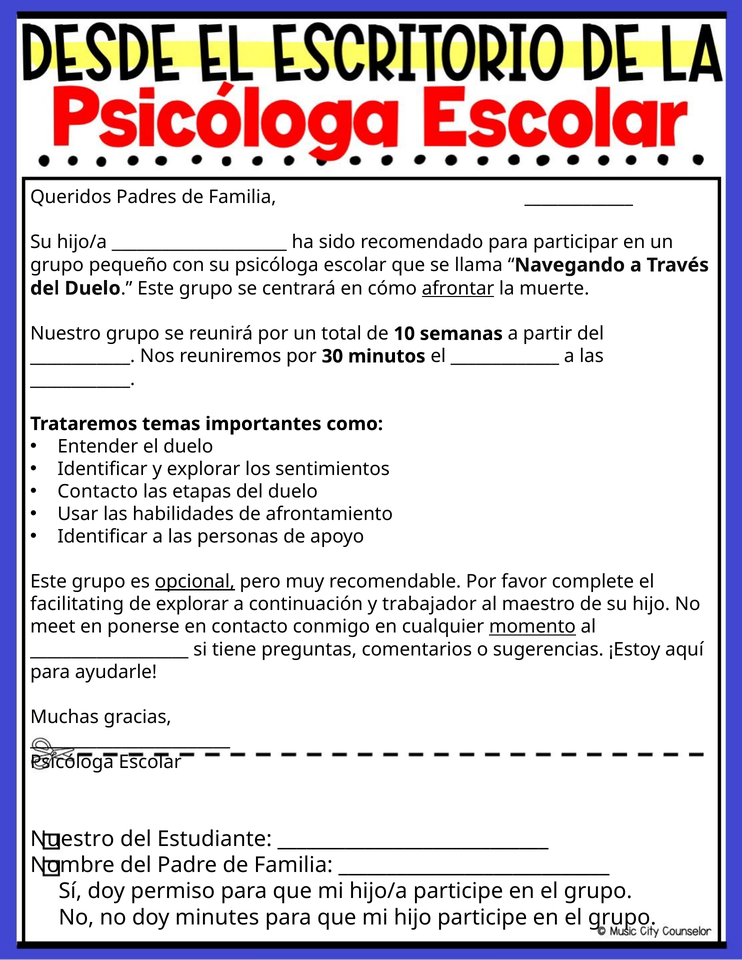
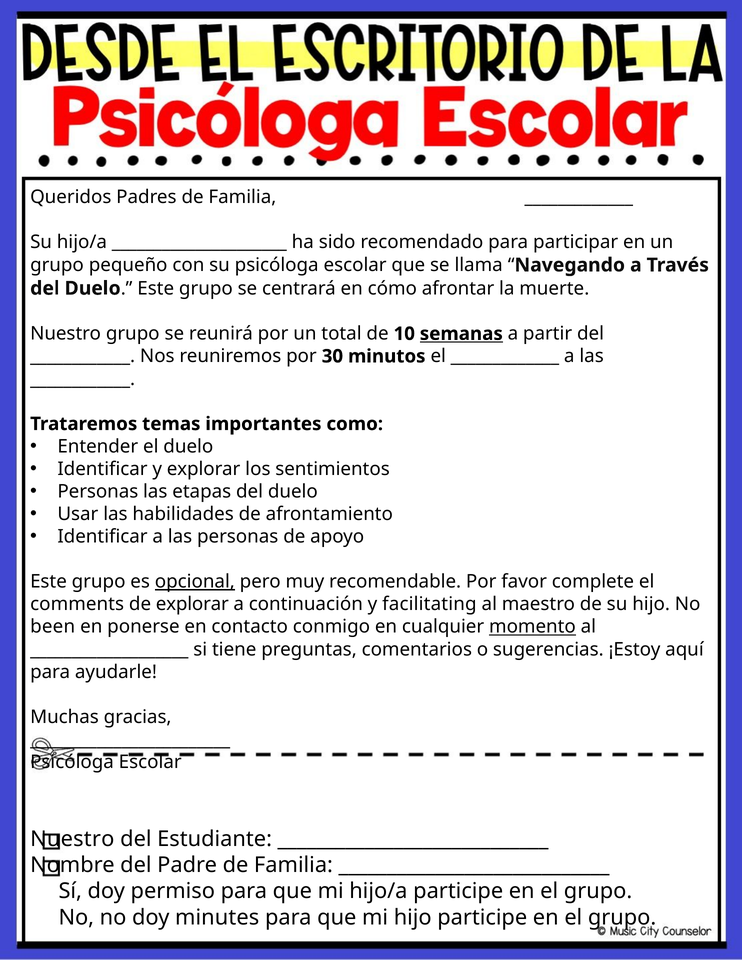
afrontar underline: present -> none
semanas underline: none -> present
Contacto at (98, 492): Contacto -> Personas
facilitating: facilitating -> comments
trabajador: trabajador -> facilitating
meet: meet -> been
